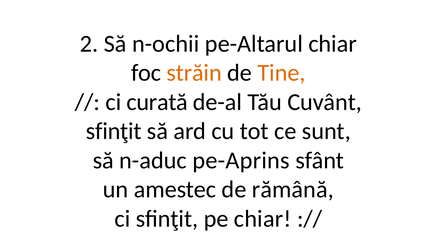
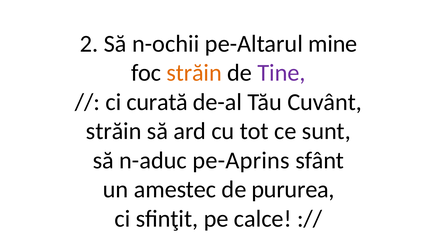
pe-Altarul chiar: chiar -> mine
Tine colour: orange -> purple
sfinţit at (114, 131): sfinţit -> străin
rămână: rămână -> pururea
pe chiar: chiar -> calce
